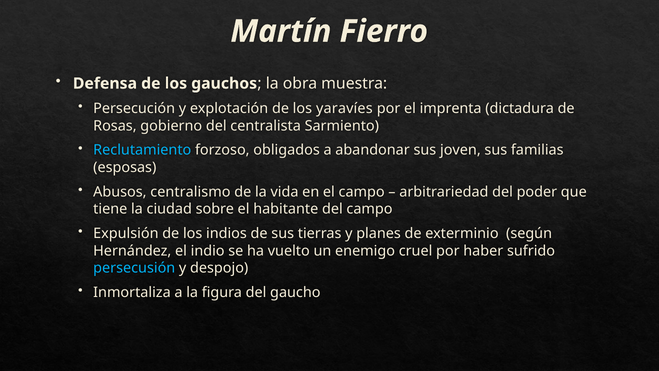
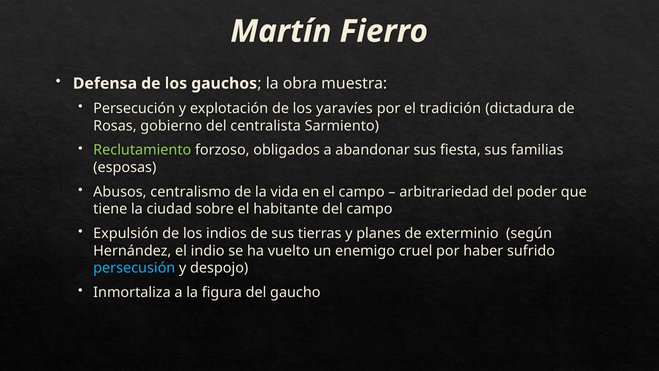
imprenta: imprenta -> tradición
Reclutamiento colour: light blue -> light green
joven: joven -> fiesta
